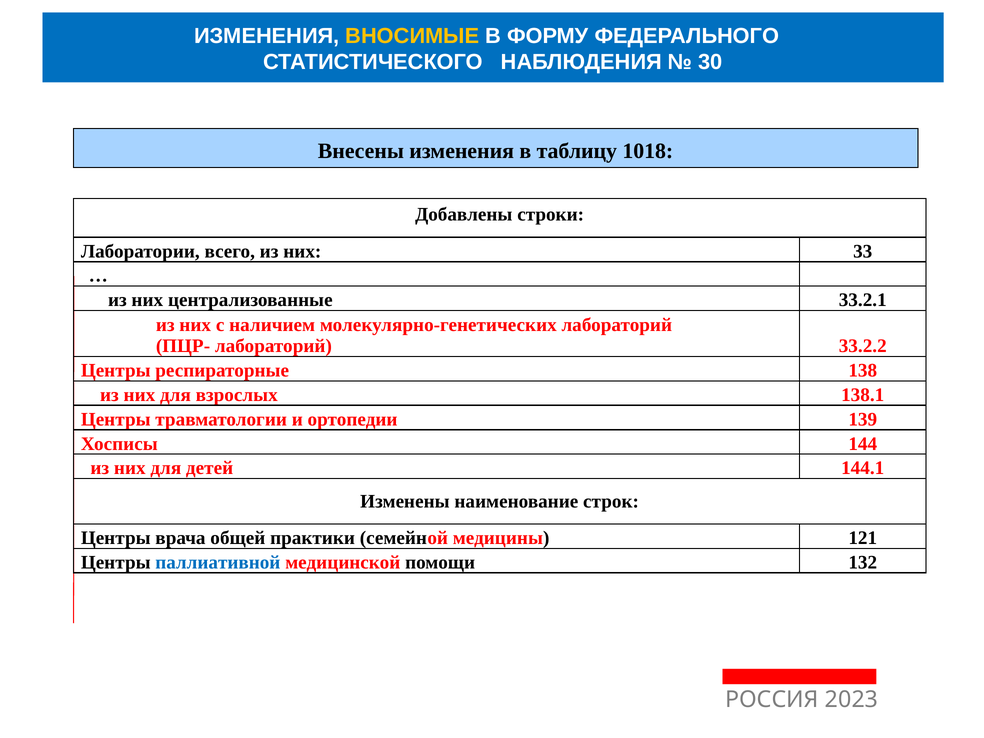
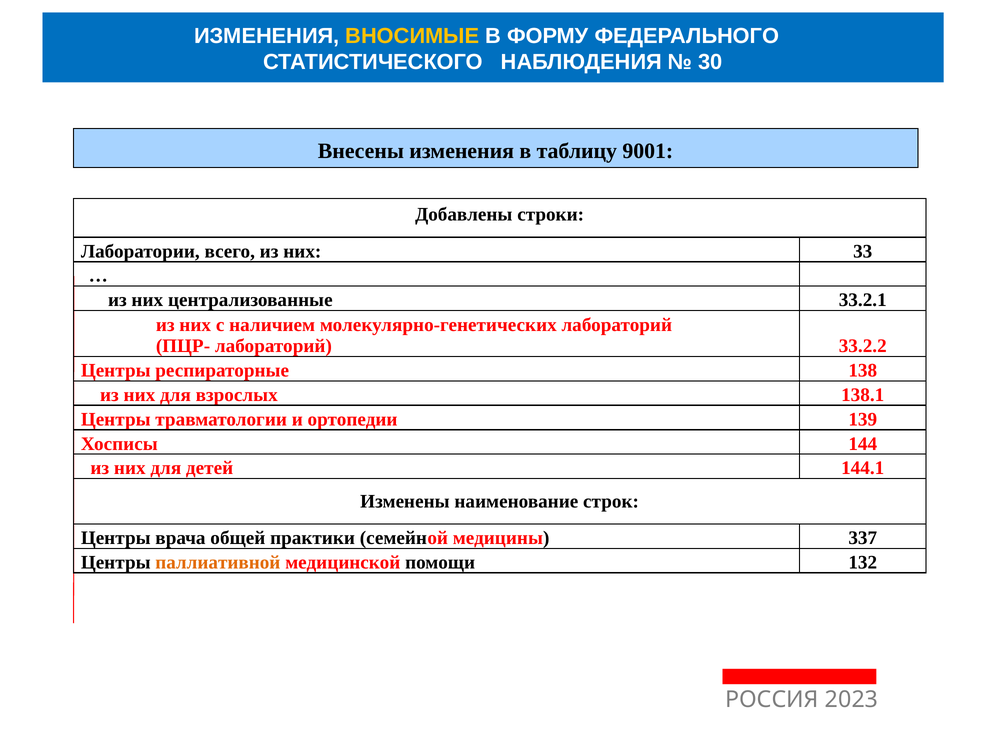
1018: 1018 -> 9001
121: 121 -> 337
паллиативной colour: blue -> orange
